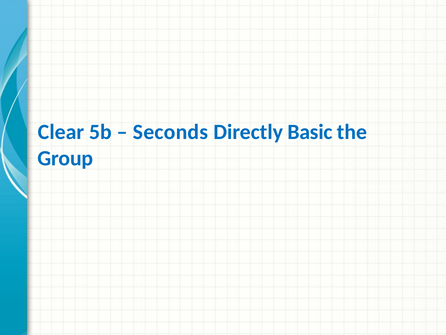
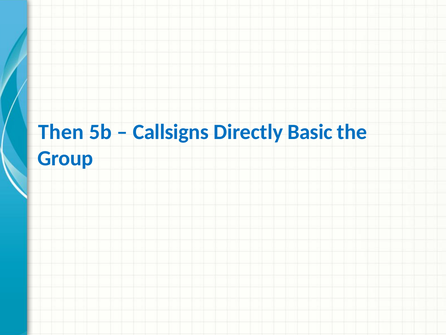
Clear: Clear -> Then
Seconds: Seconds -> Callsigns
